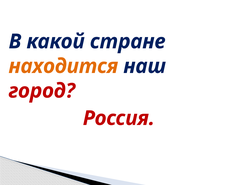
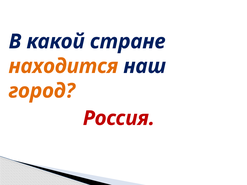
город colour: red -> orange
